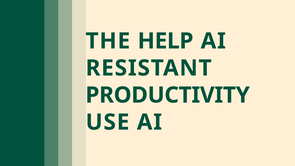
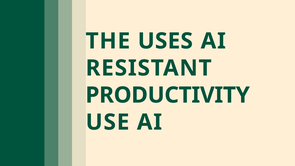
HELP: HELP -> USES
